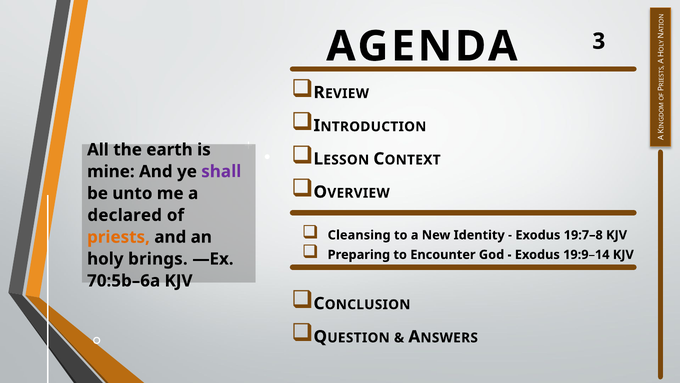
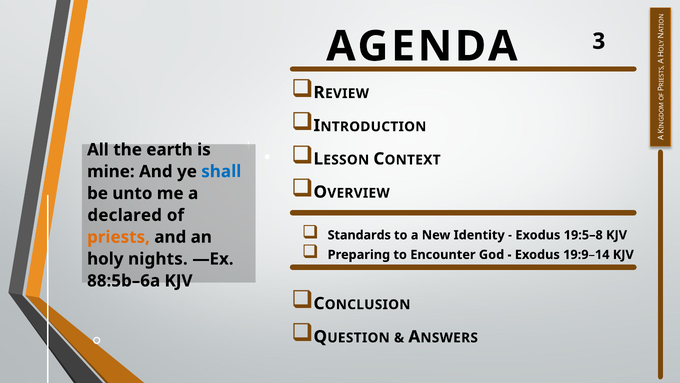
shall colour: purple -> blue
Cleansing: Cleansing -> Standards
19:7–8: 19:7–8 -> 19:5–8
brings: brings -> nights
70:5b–6a: 70:5b–6a -> 88:5b–6a
